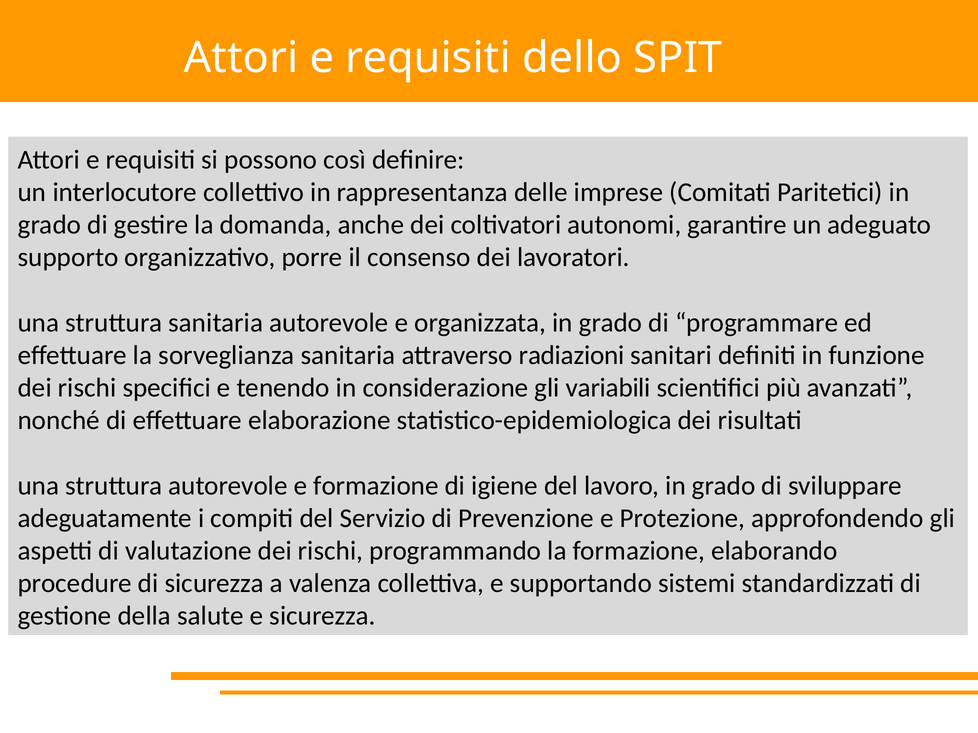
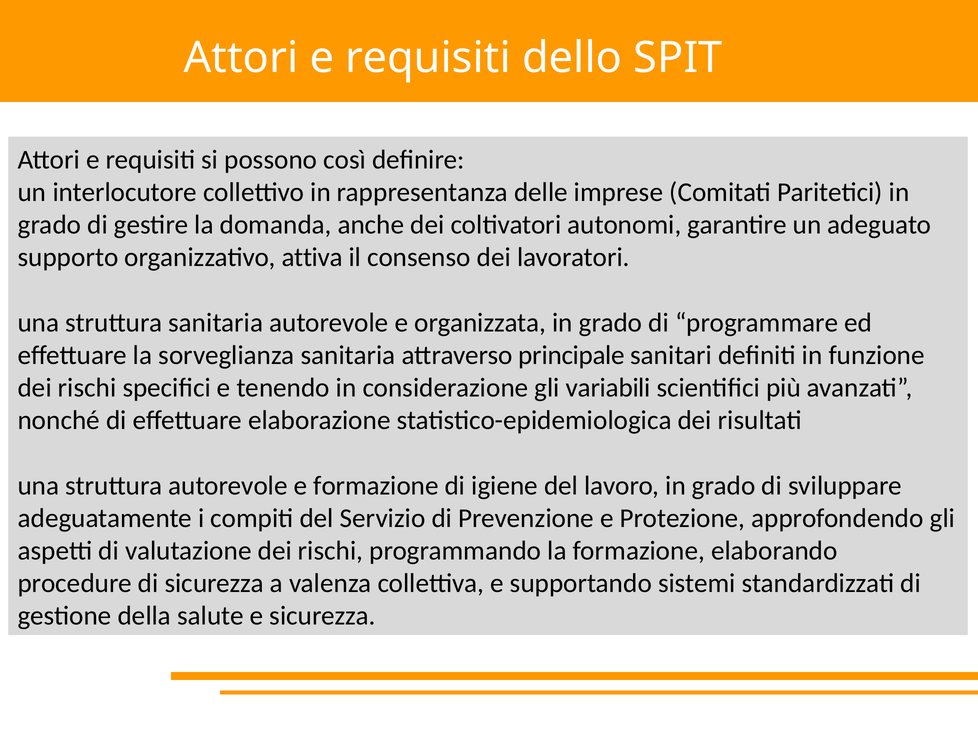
porre: porre -> attiva
radiazioni: radiazioni -> principale
